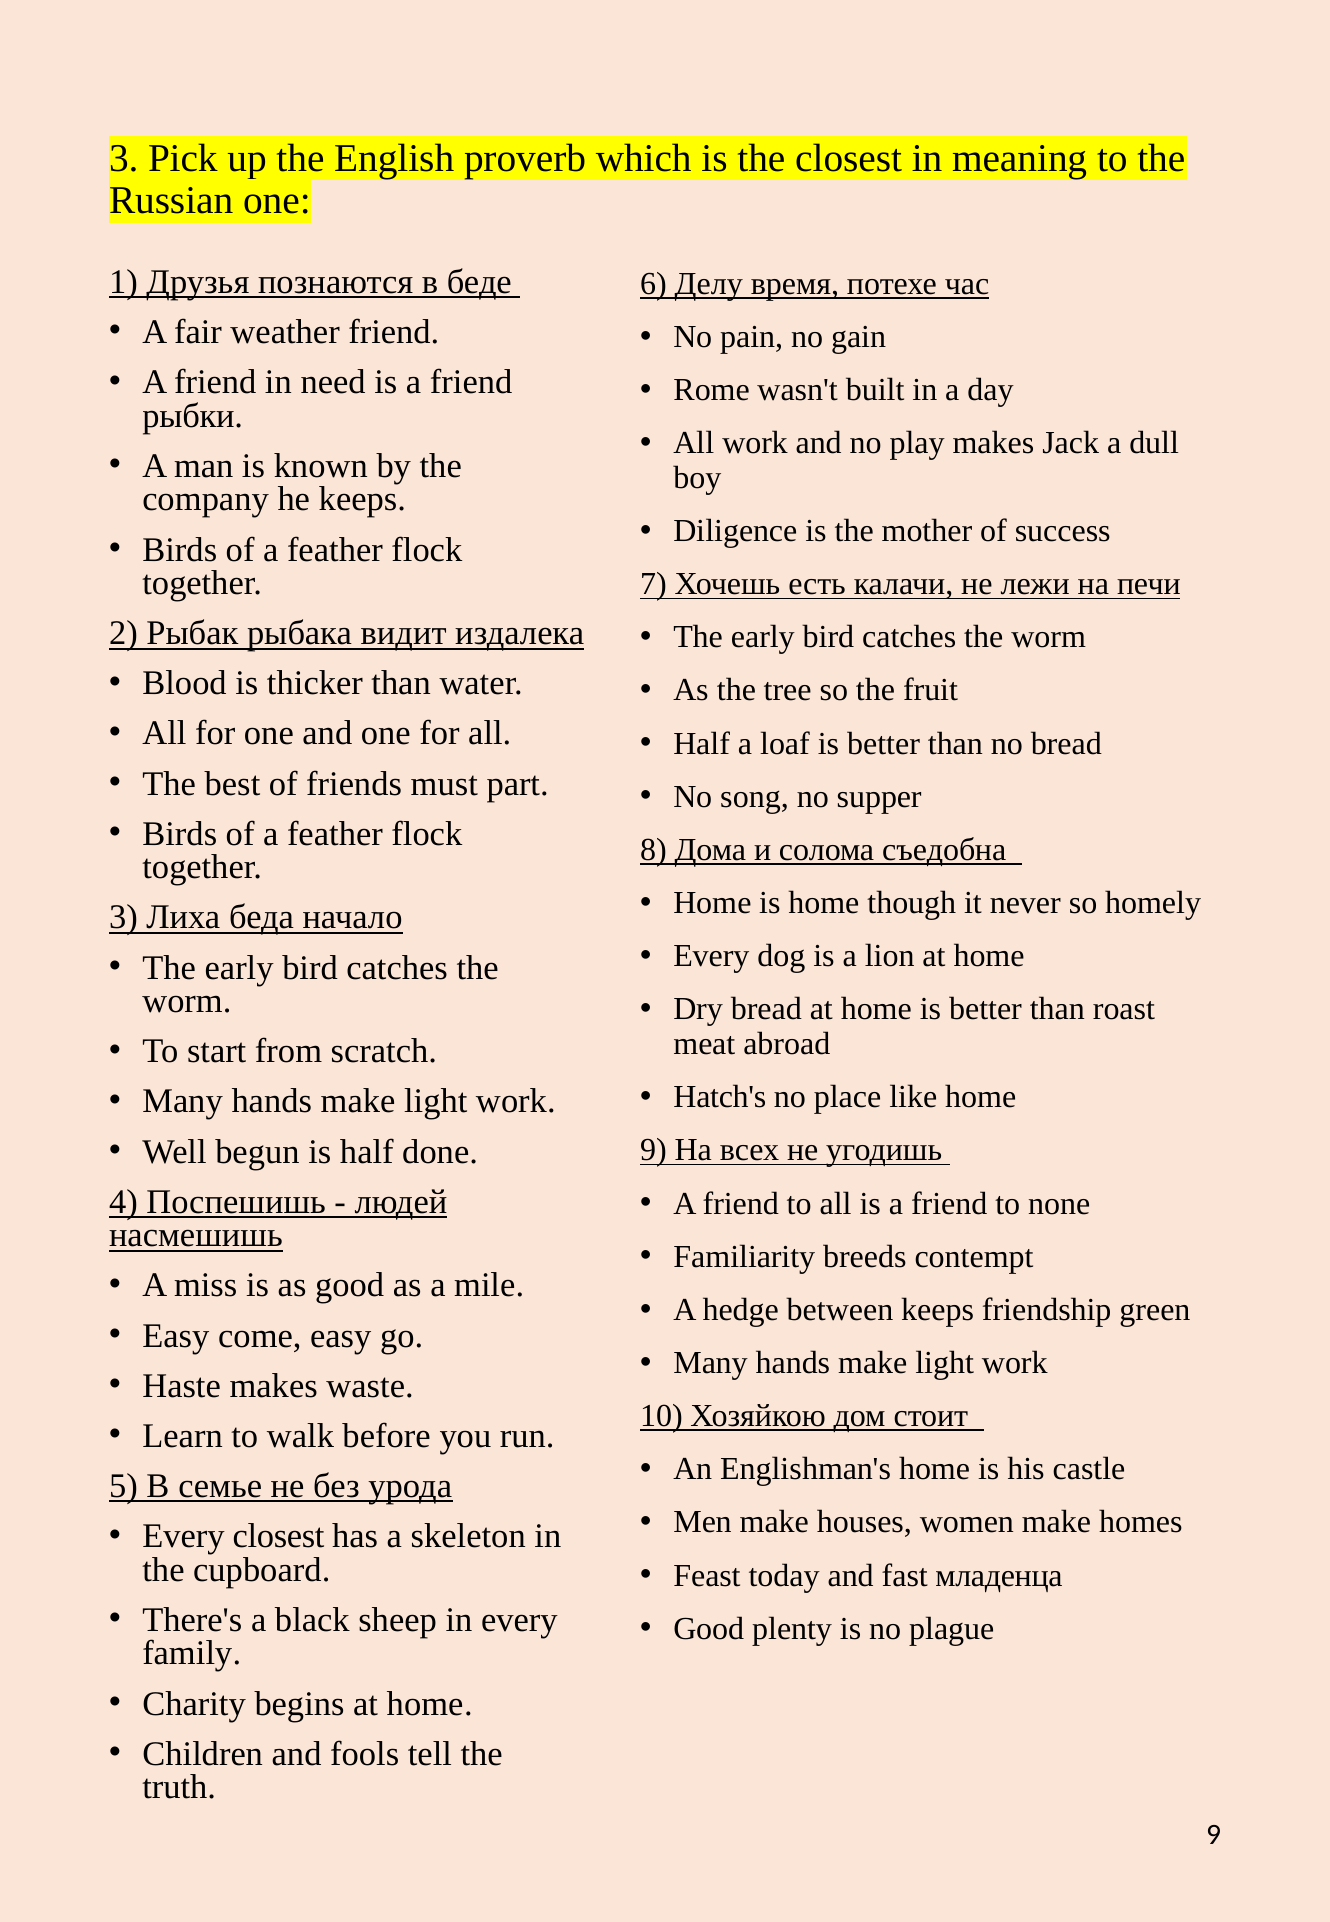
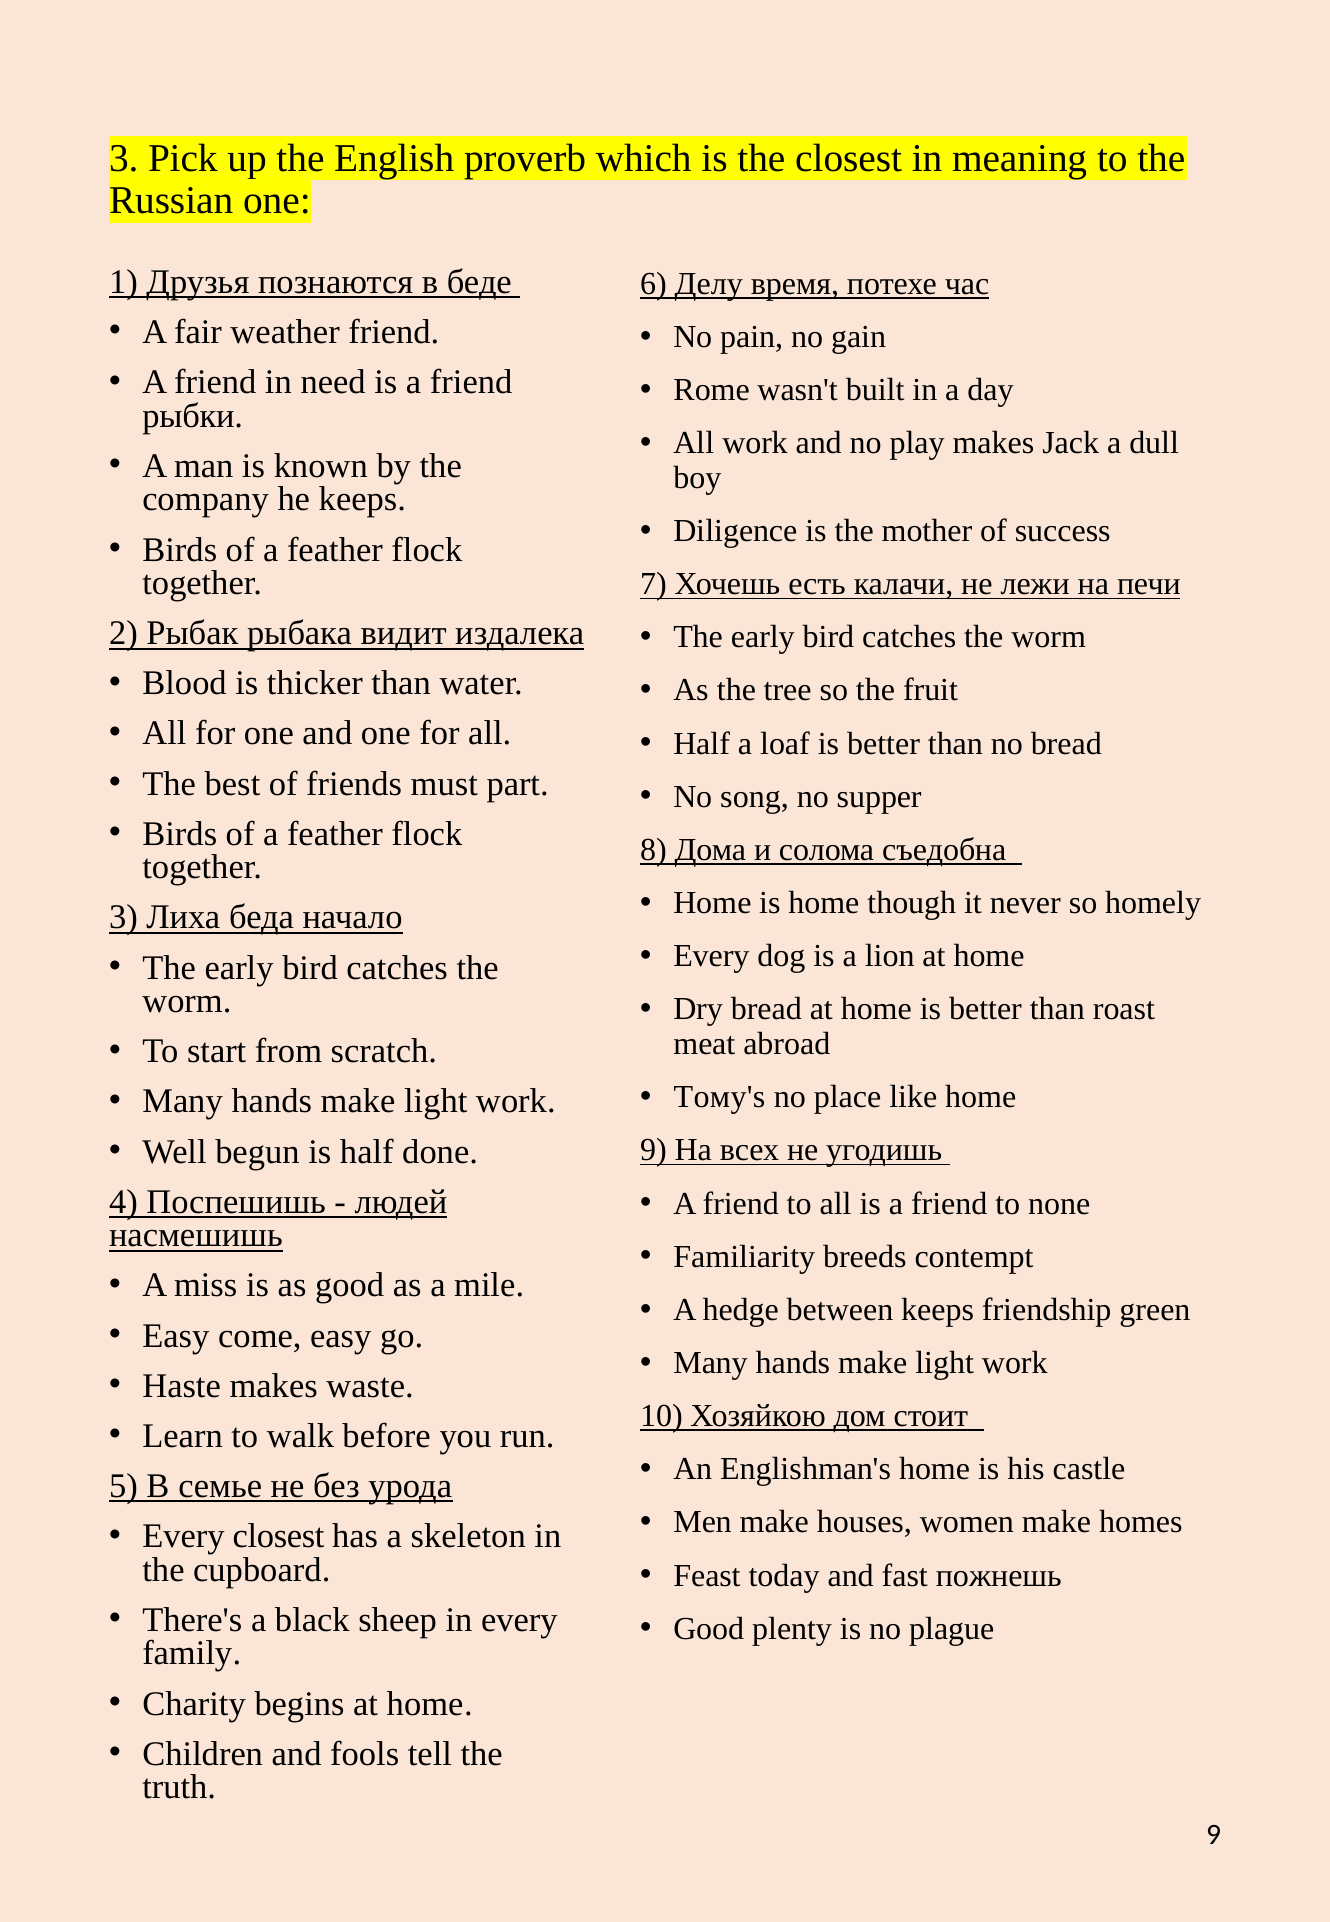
Hatch's: Hatch's -> Тому's
младенца: младенца -> пожнешь
